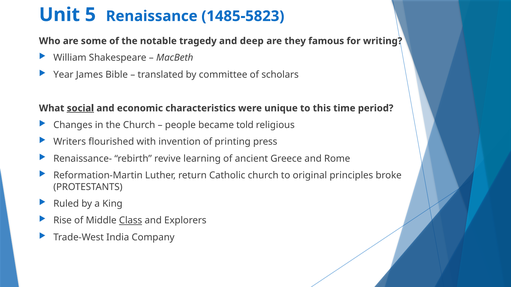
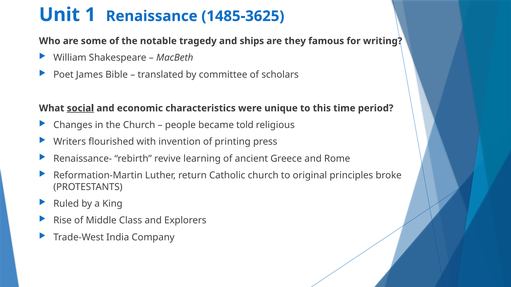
5: 5 -> 1
1485-5823: 1485-5823 -> 1485-3625
deep: deep -> ships
Year: Year -> Poet
Class underline: present -> none
